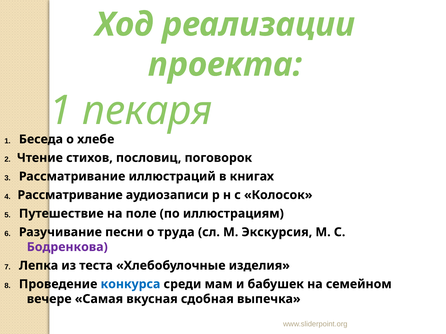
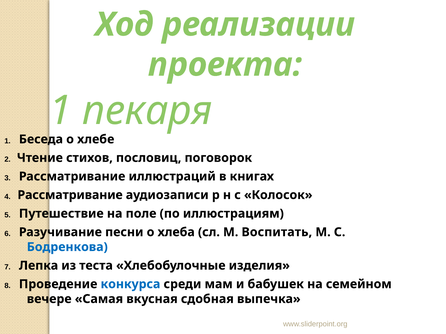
труда: труда -> хлеба
Экскурсия: Экскурсия -> Воспитать
Бодренкова colour: purple -> blue
